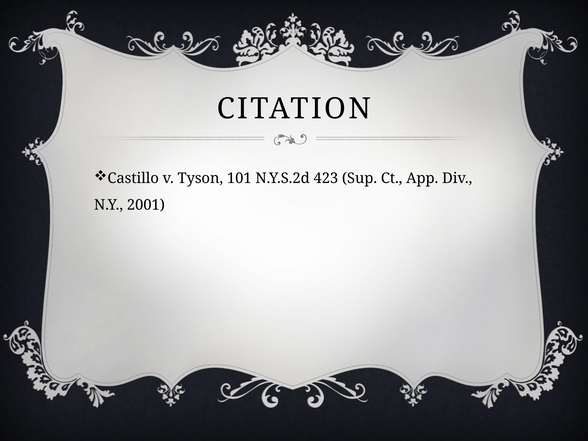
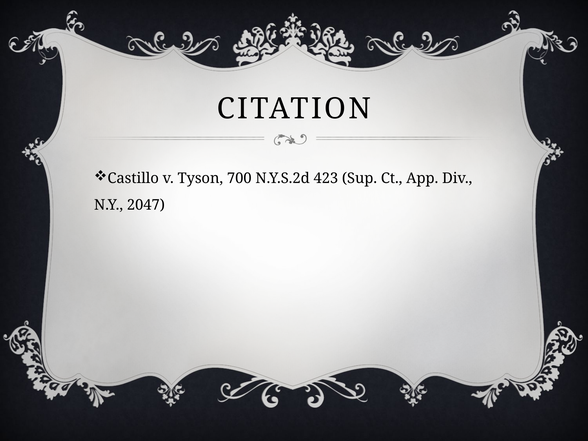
101: 101 -> 700
2001: 2001 -> 2047
